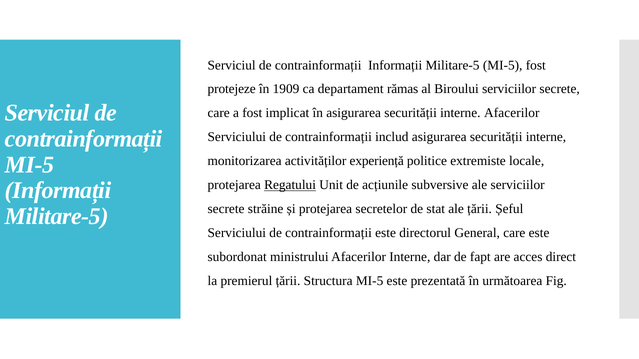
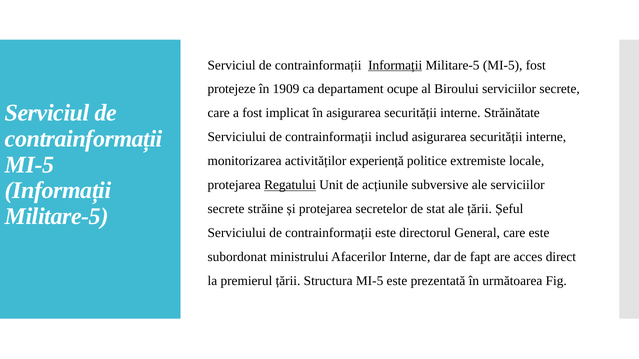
Informații at (395, 65) underline: none -> present
rămas: rămas -> ocupe
interne Afacerilor: Afacerilor -> Străinătate
